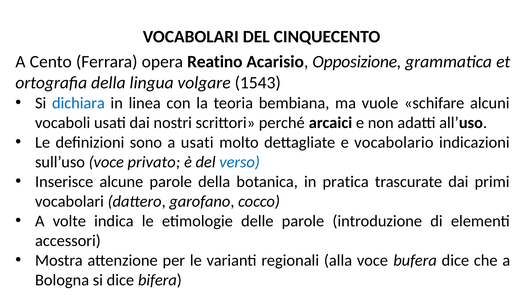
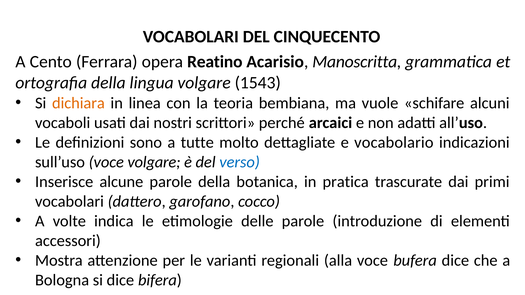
Opposizione: Opposizione -> Manoscritta
dichiara colour: blue -> orange
a usati: usati -> tutte
voce privato: privato -> volgare
